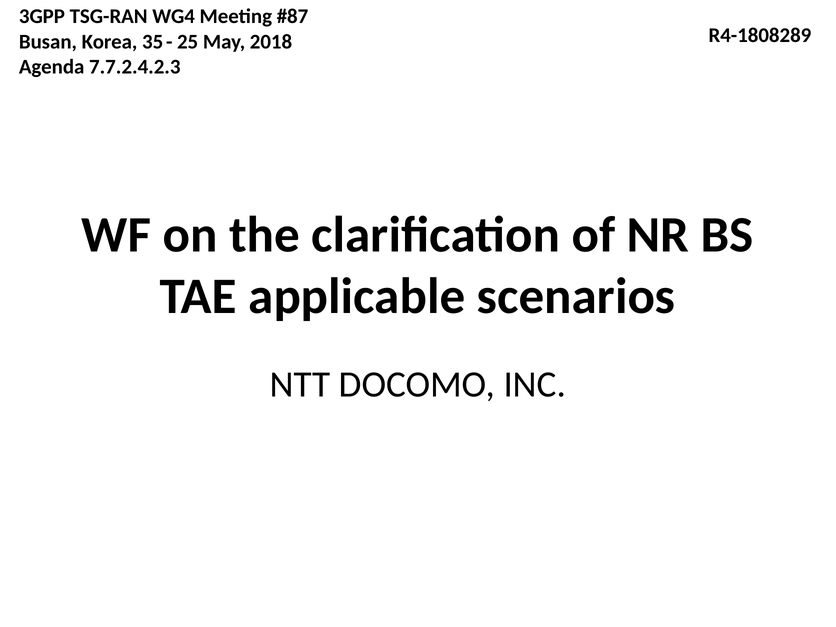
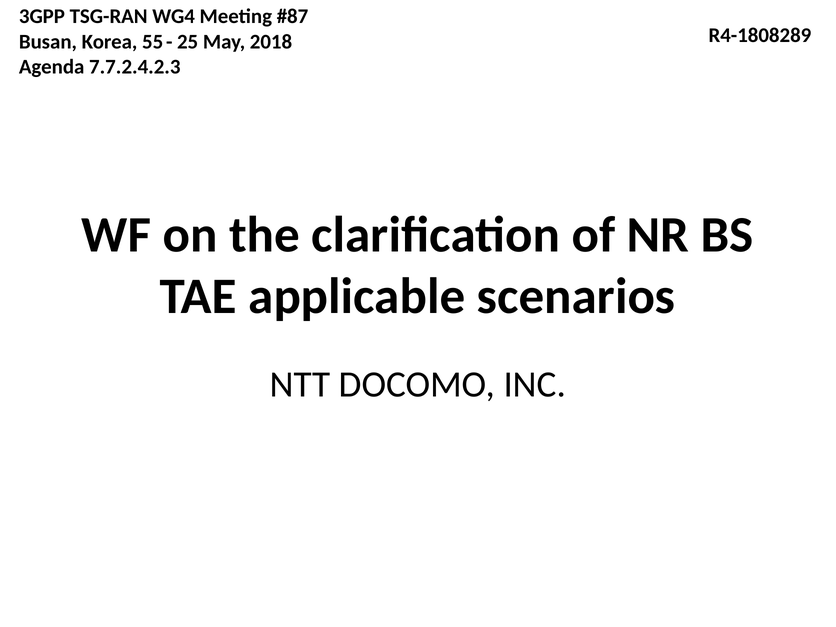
35: 35 -> 55
